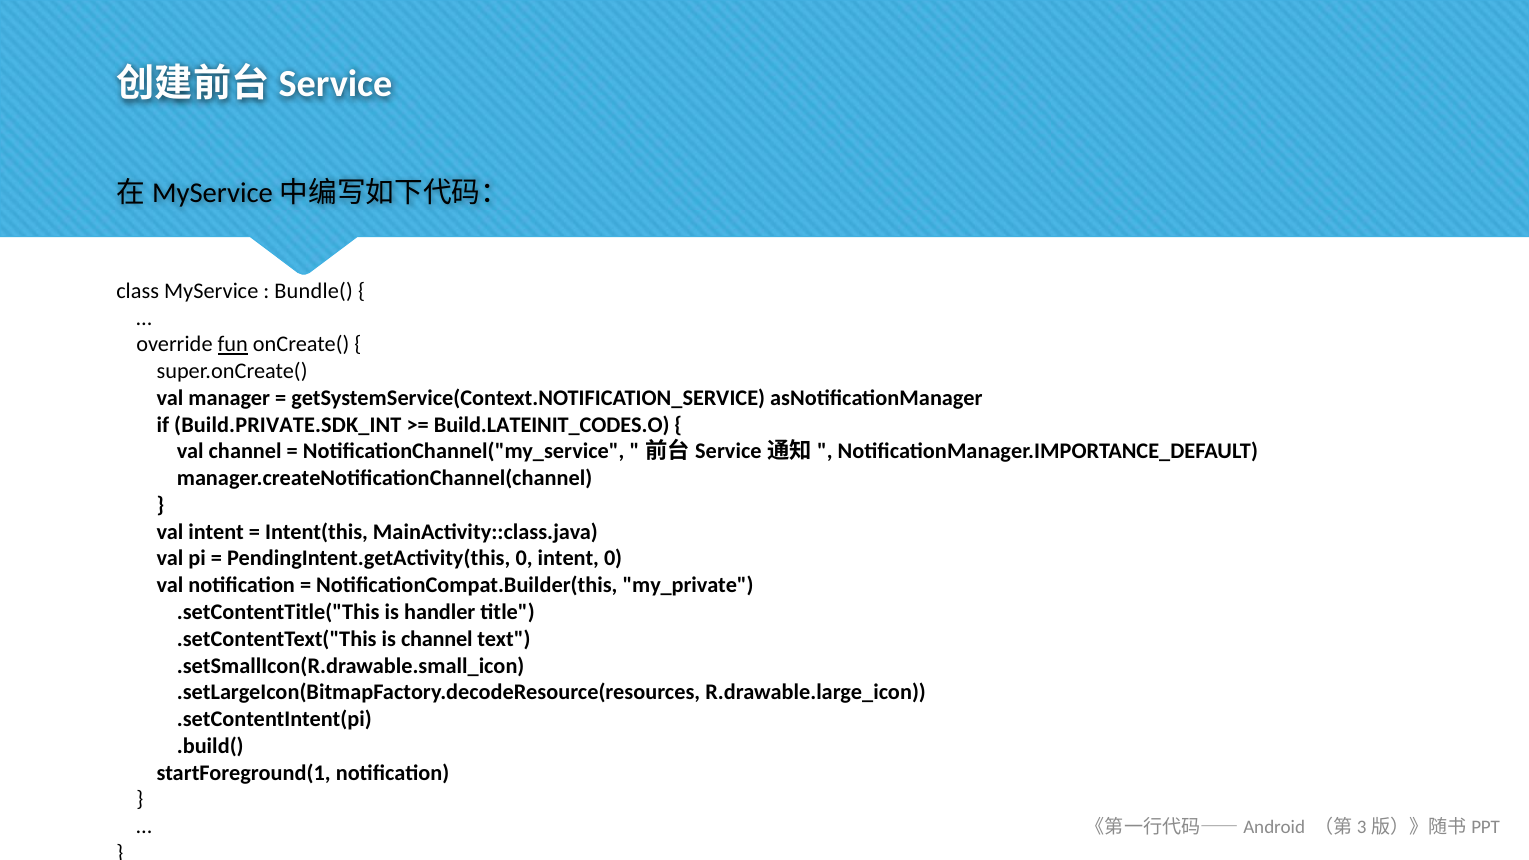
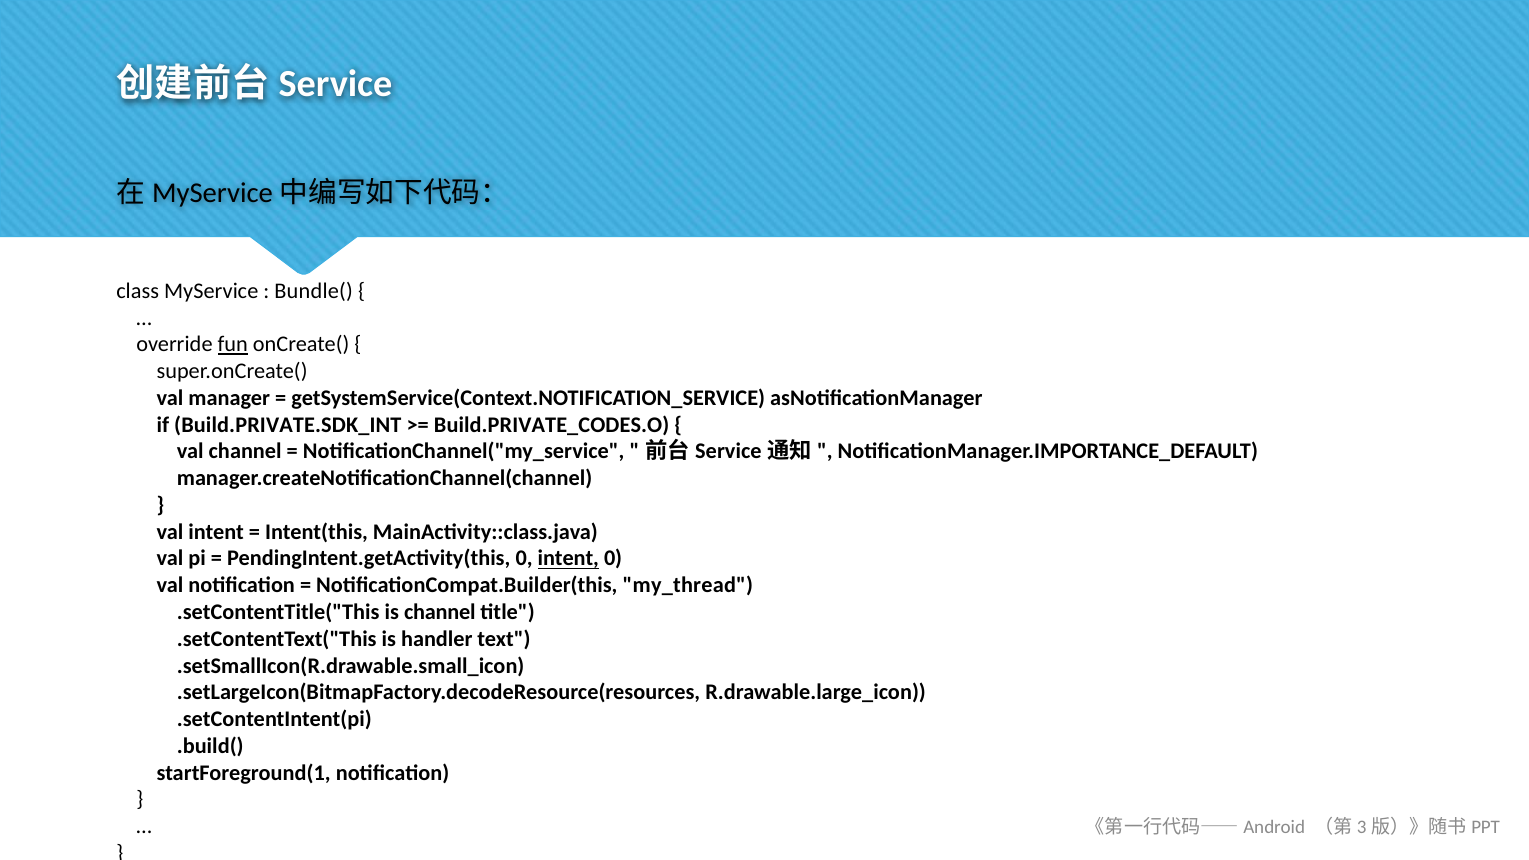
Build.LATEINIT_CODES.O: Build.LATEINIT_CODES.O -> Build.PRIVATE_CODES.O
intent at (568, 559) underline: none -> present
my_private: my_private -> my_thread
is handler: handler -> channel
is channel: channel -> handler
